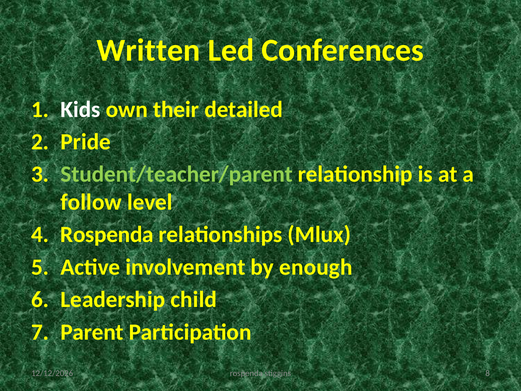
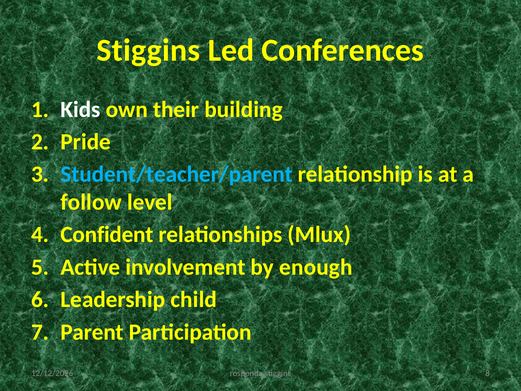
Written at (148, 50): Written -> Stiggins
detailed: detailed -> building
Student/teacher/parent colour: light green -> light blue
Rospenda at (107, 234): Rospenda -> Confident
